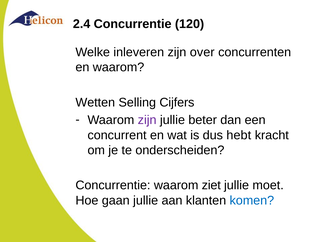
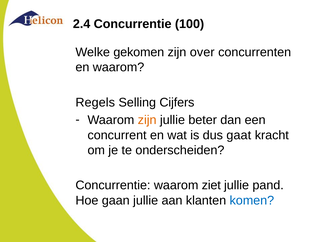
120: 120 -> 100
inleveren: inleveren -> gekomen
Wetten: Wetten -> Regels
zijn at (147, 120) colour: purple -> orange
hebt: hebt -> gaat
moet: moet -> pand
